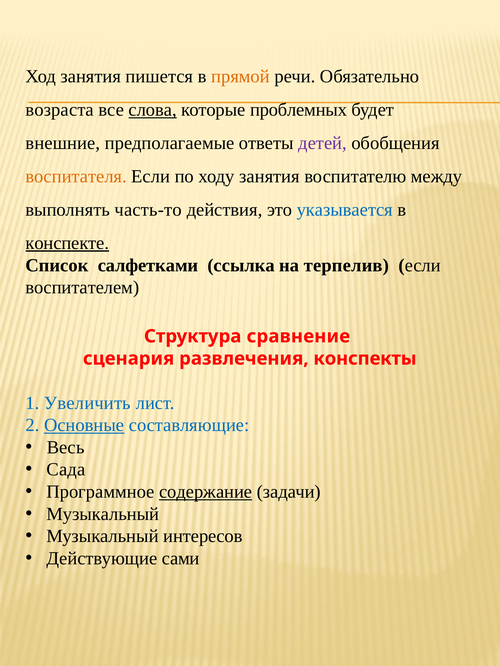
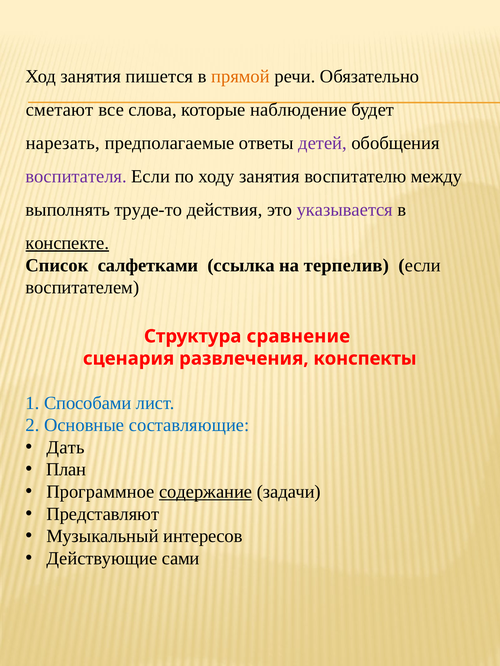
возраста: возраста -> сметают
слова underline: present -> none
проблемных: проблемных -> наблюдение
внешние: внешние -> нарезать
воспитателя colour: orange -> purple
часть-то: часть-то -> труде-то
указывается colour: blue -> purple
Увеличить: Увеличить -> Способами
Основные underline: present -> none
Весь: Весь -> Дать
Сада: Сада -> План
Музыкальный at (103, 514): Музыкальный -> Представляют
